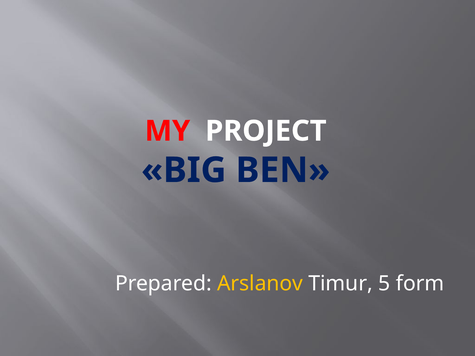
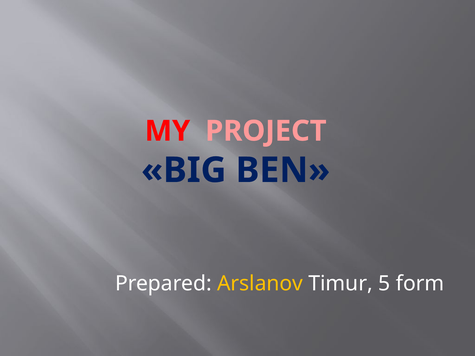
PROJECT colour: white -> pink
